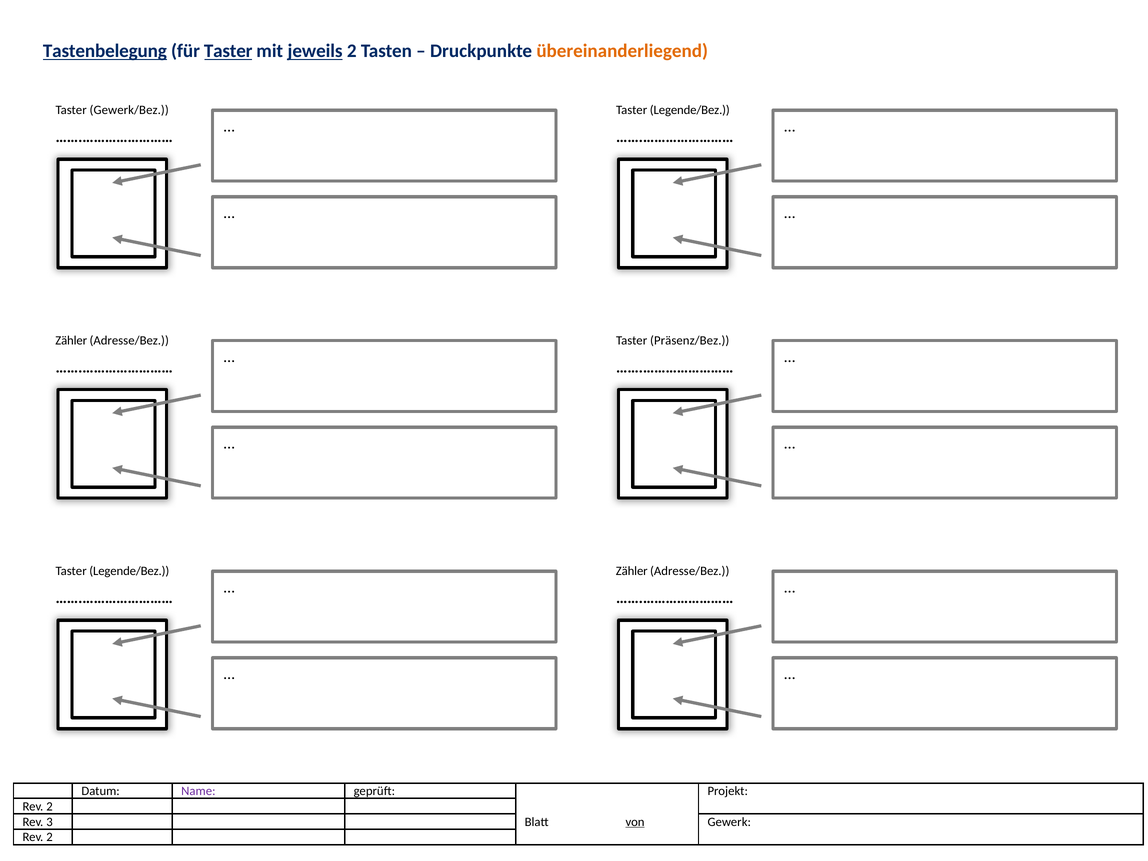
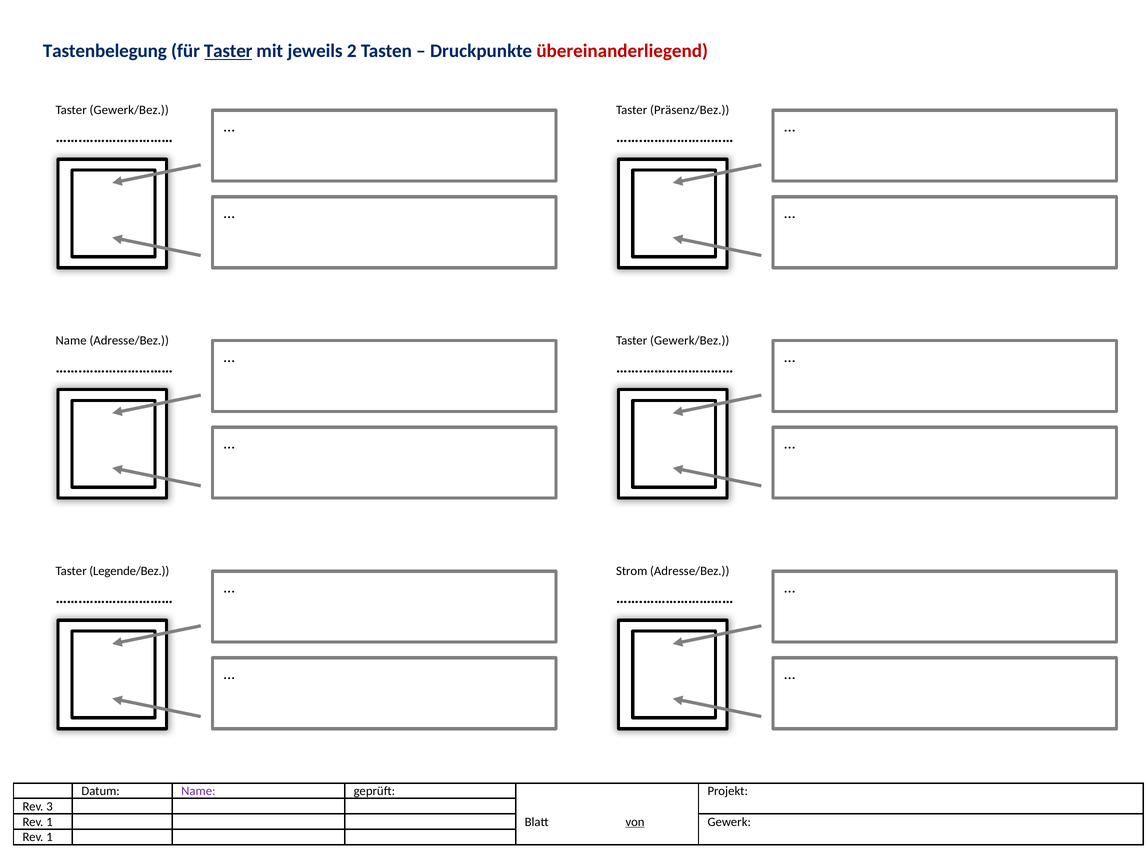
Tastenbelegung underline: present -> none
jeweils underline: present -> none
übereinanderliegend colour: orange -> red
Legende/Bez at (690, 110): Legende/Bez -> Präsenz/Bez
Zähler at (71, 341): Zähler -> Name
Präsenz/Bez at (690, 341): Präsenz/Bez -> Gewerk/Bez
Zähler at (632, 571): Zähler -> Strom
2 at (50, 806): 2 -> 3
3 at (50, 822): 3 -> 1
2 at (50, 837): 2 -> 1
